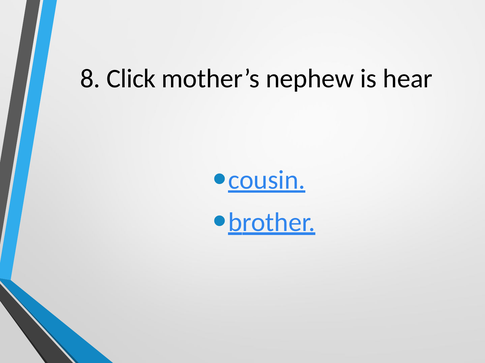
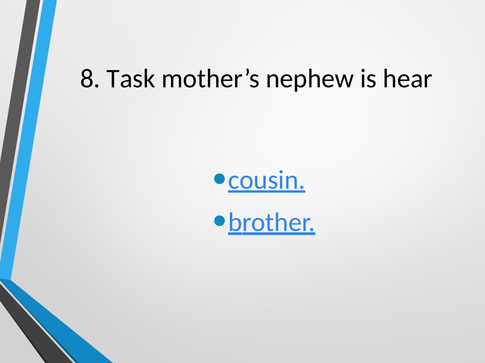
Click: Click -> Task
